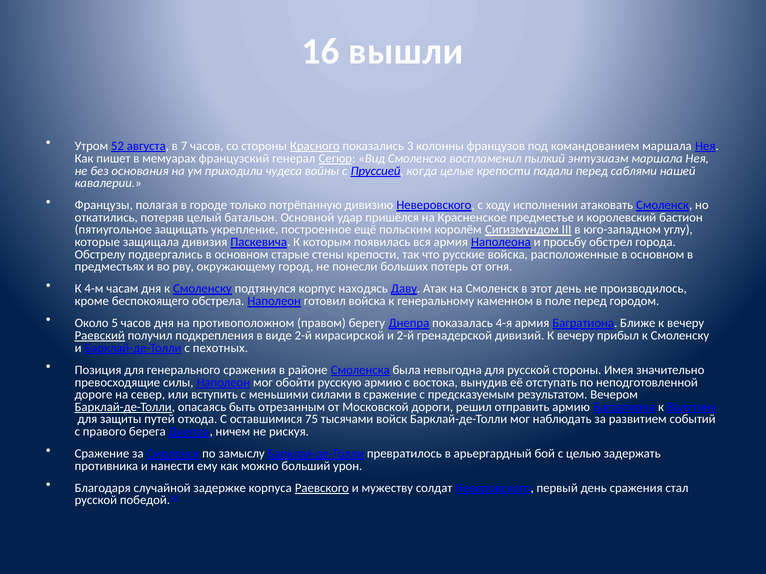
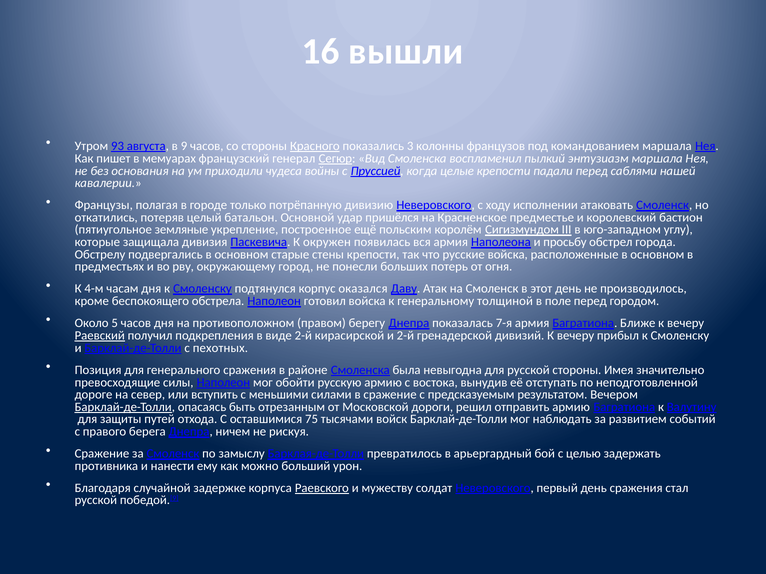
52: 52 -> 93
7: 7 -> 9
защищать: защищать -> земляные
которым: которым -> окружен
находясь: находясь -> оказался
каменном: каменном -> толщиной
4-я: 4-я -> 7-я
